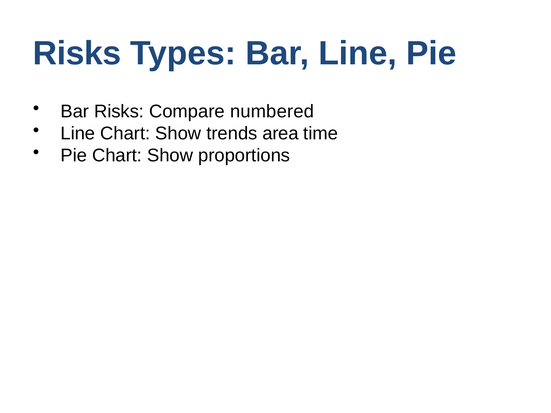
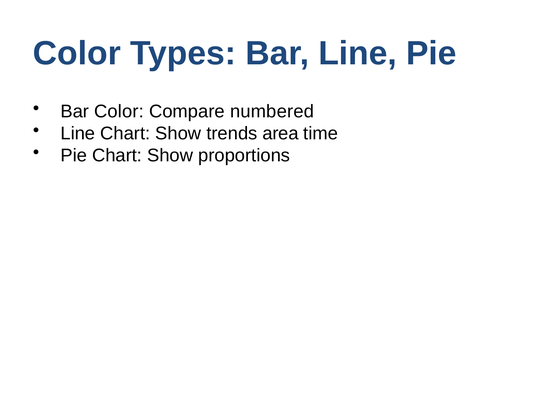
Risks at (77, 53): Risks -> Color
Bar Risks: Risks -> Color
